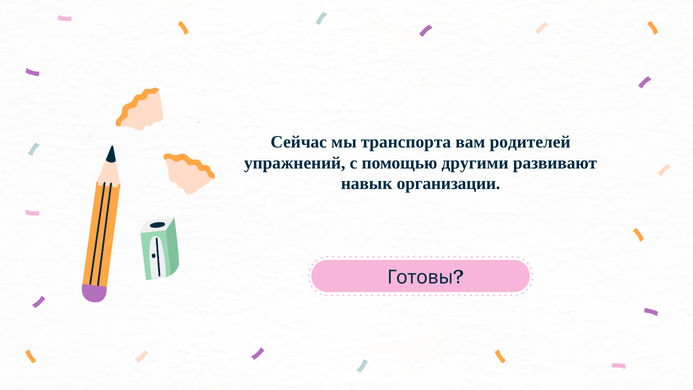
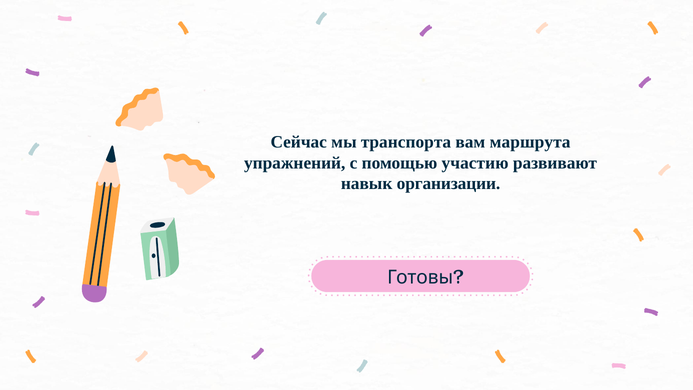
родителей: родителей -> маршрута
другими: другими -> участию
